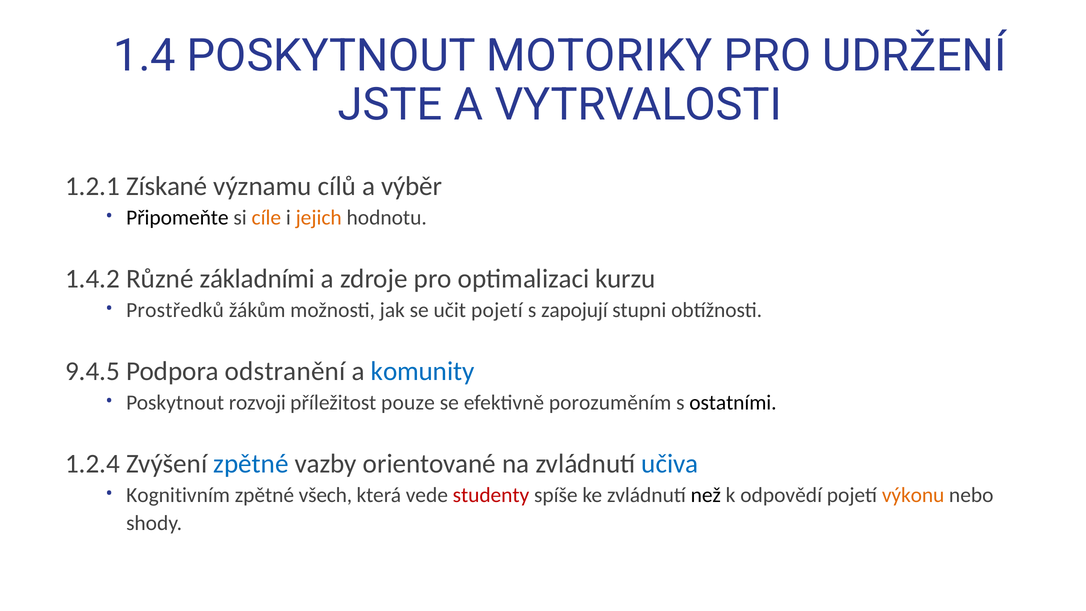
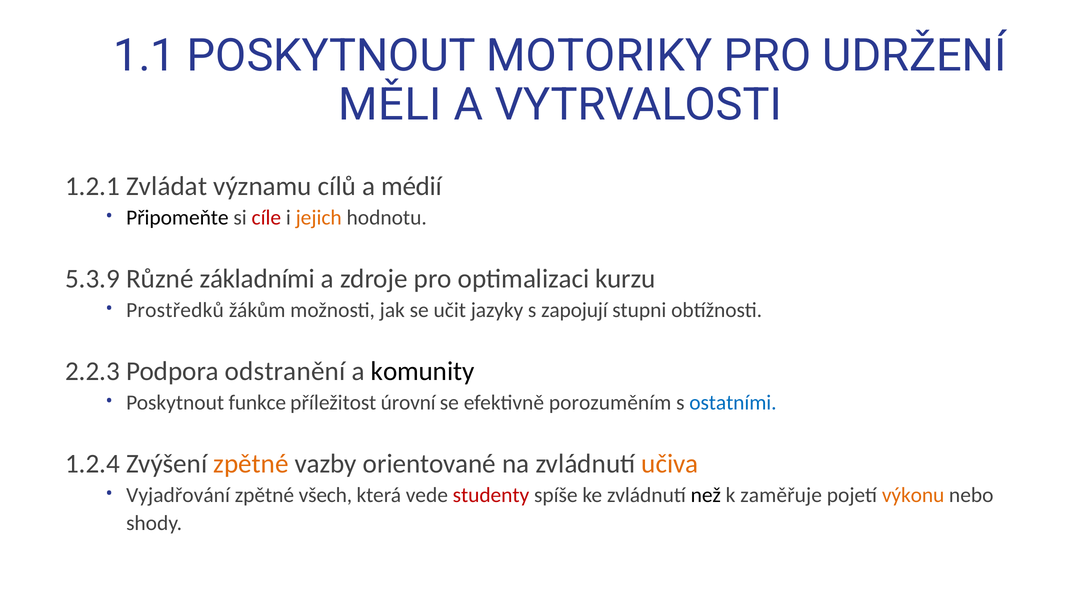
1.4: 1.4 -> 1.1
JSTE: JSTE -> MĚLI
Získané: Získané -> Zvládat
výběr: výběr -> médií
cíle colour: orange -> red
1.4.2: 1.4.2 -> 5.3.9
učit pojetí: pojetí -> jazyky
9.4.5: 9.4.5 -> 2.2.3
komunity colour: blue -> black
rozvoji: rozvoji -> funkce
pouze: pouze -> úrovní
ostatními colour: black -> blue
zpětné at (251, 464) colour: blue -> orange
učiva colour: blue -> orange
Kognitivním: Kognitivním -> Vyjadřování
odpovědí: odpovědí -> zaměřuje
